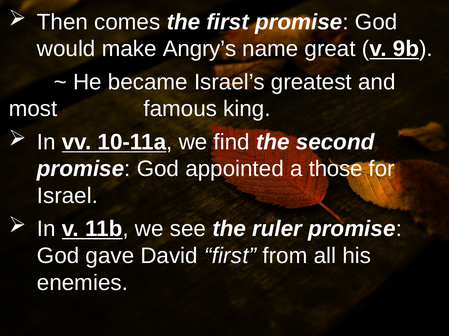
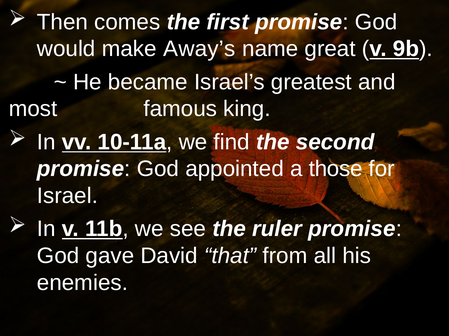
Angry’s: Angry’s -> Away’s
David first: first -> that
